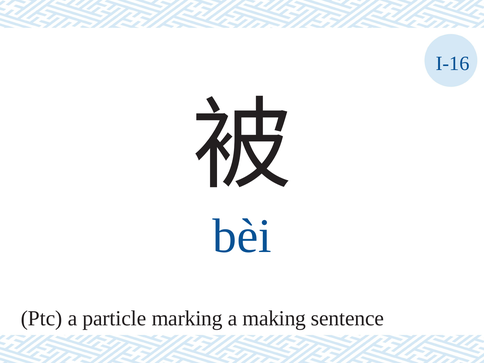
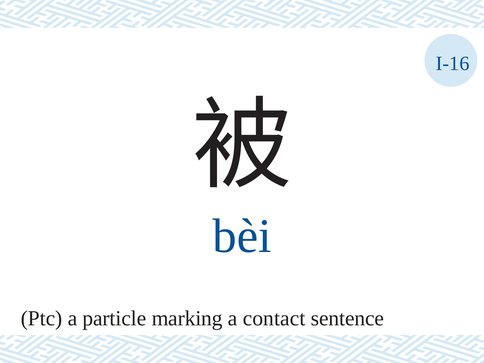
making: making -> contact
